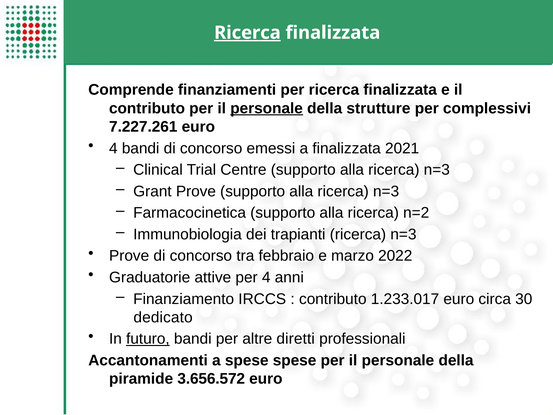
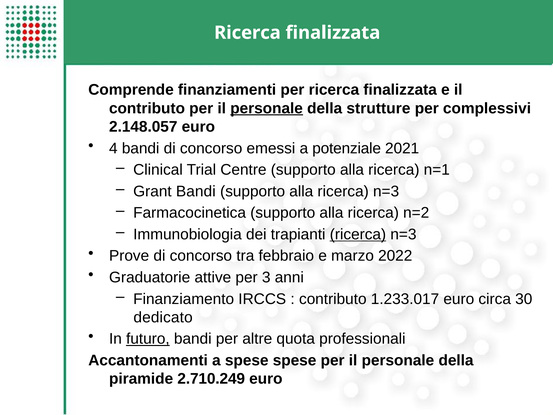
Ricerca at (247, 33) underline: present -> none
7.227.261: 7.227.261 -> 2.148.057
a finalizzata: finalizzata -> potenziale
n=3 at (437, 170): n=3 -> n=1
Grant Prove: Prove -> Bandi
ricerca at (358, 234) underline: none -> present
per 4: 4 -> 3
diretti: diretti -> quota
3.656.572: 3.656.572 -> 2.710.249
